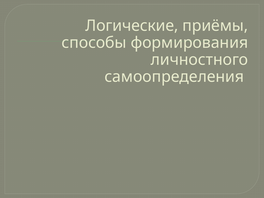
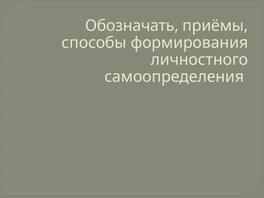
Логические: Логические -> Обозначать
